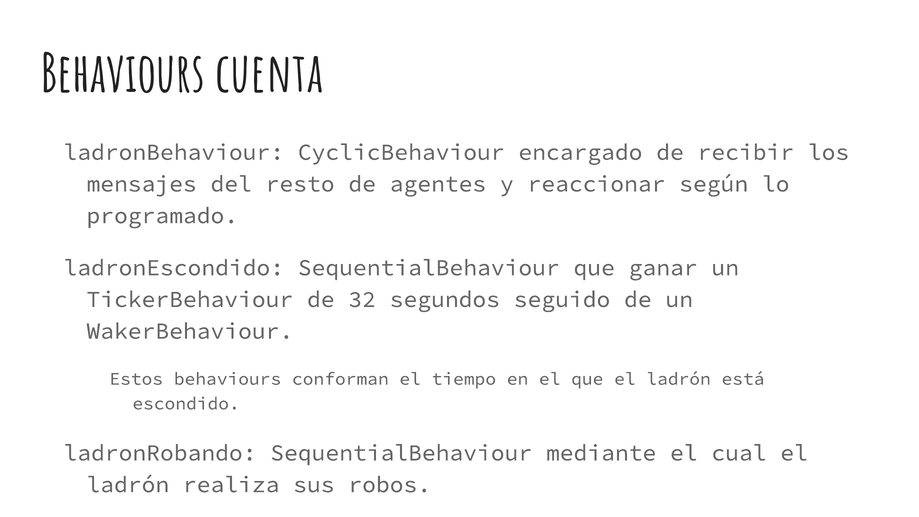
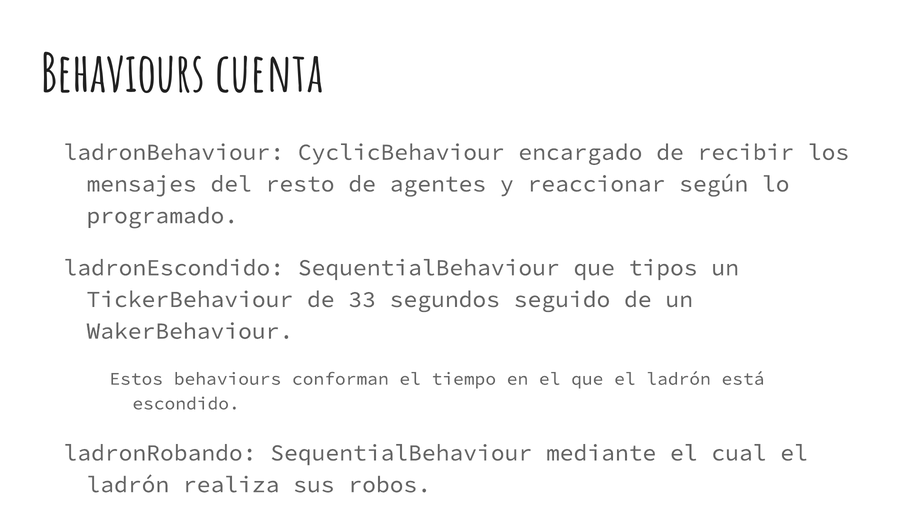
ganar: ganar -> tipos
32: 32 -> 33
